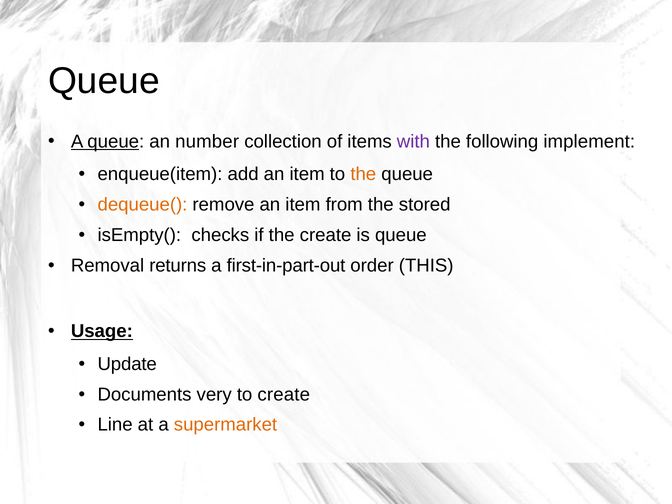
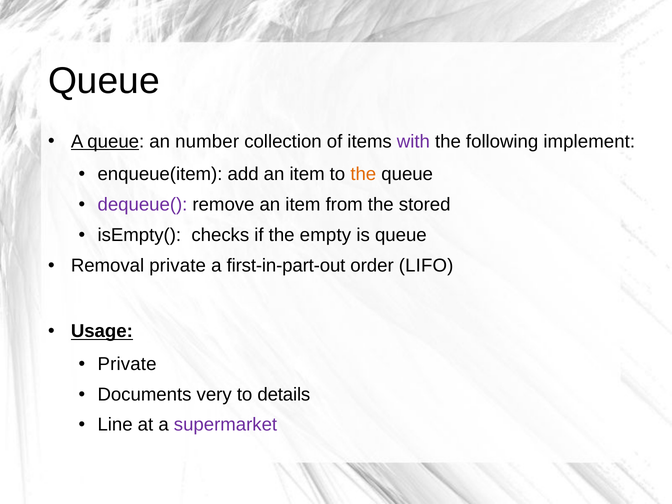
dequeue( colour: orange -> purple
the create: create -> empty
Removal returns: returns -> private
THIS: THIS -> LIFO
Update at (127, 364): Update -> Private
to create: create -> details
supermarket colour: orange -> purple
